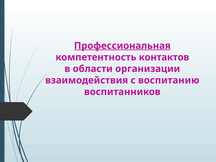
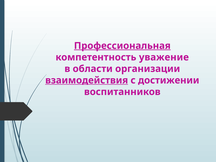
контактов: контактов -> уважение
взаимодействия underline: none -> present
воспитанию: воспитанию -> достижении
